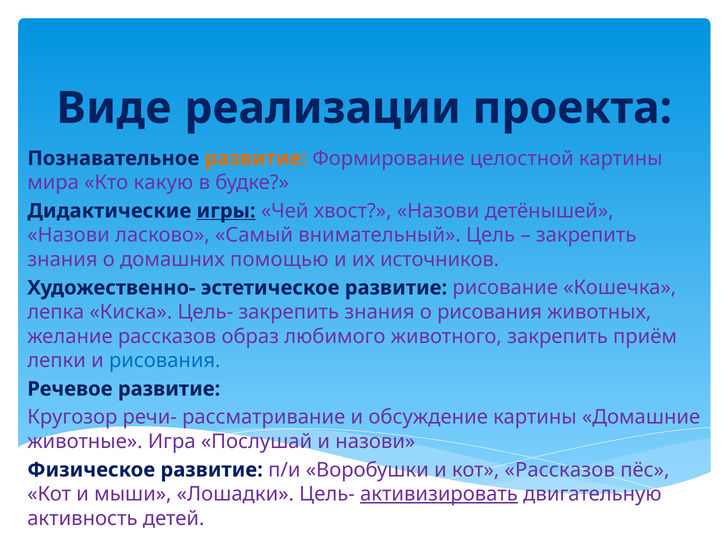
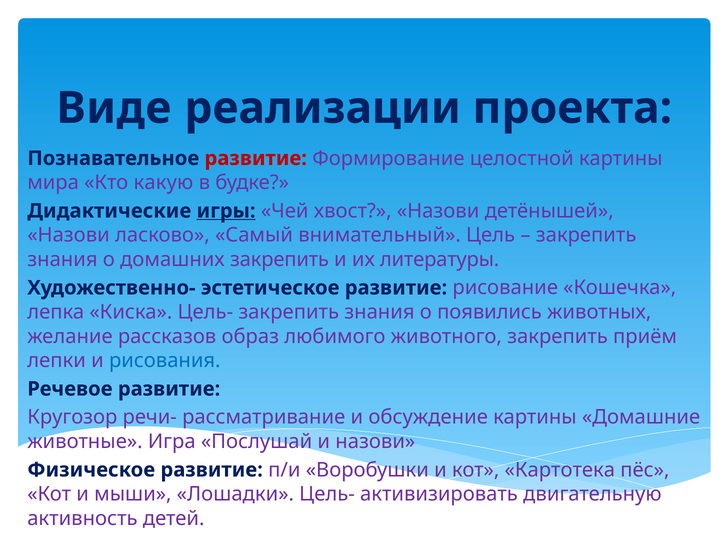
развитие at (256, 158) colour: orange -> red
домашних помощью: помощью -> закрепить
источников: источников -> литературы
о рисования: рисования -> появились
кот Рассказов: Рассказов -> Картотека
активизировать underline: present -> none
